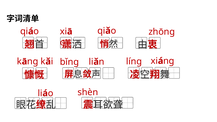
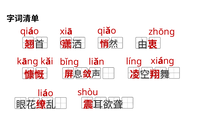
shèn: shèn -> shòu
